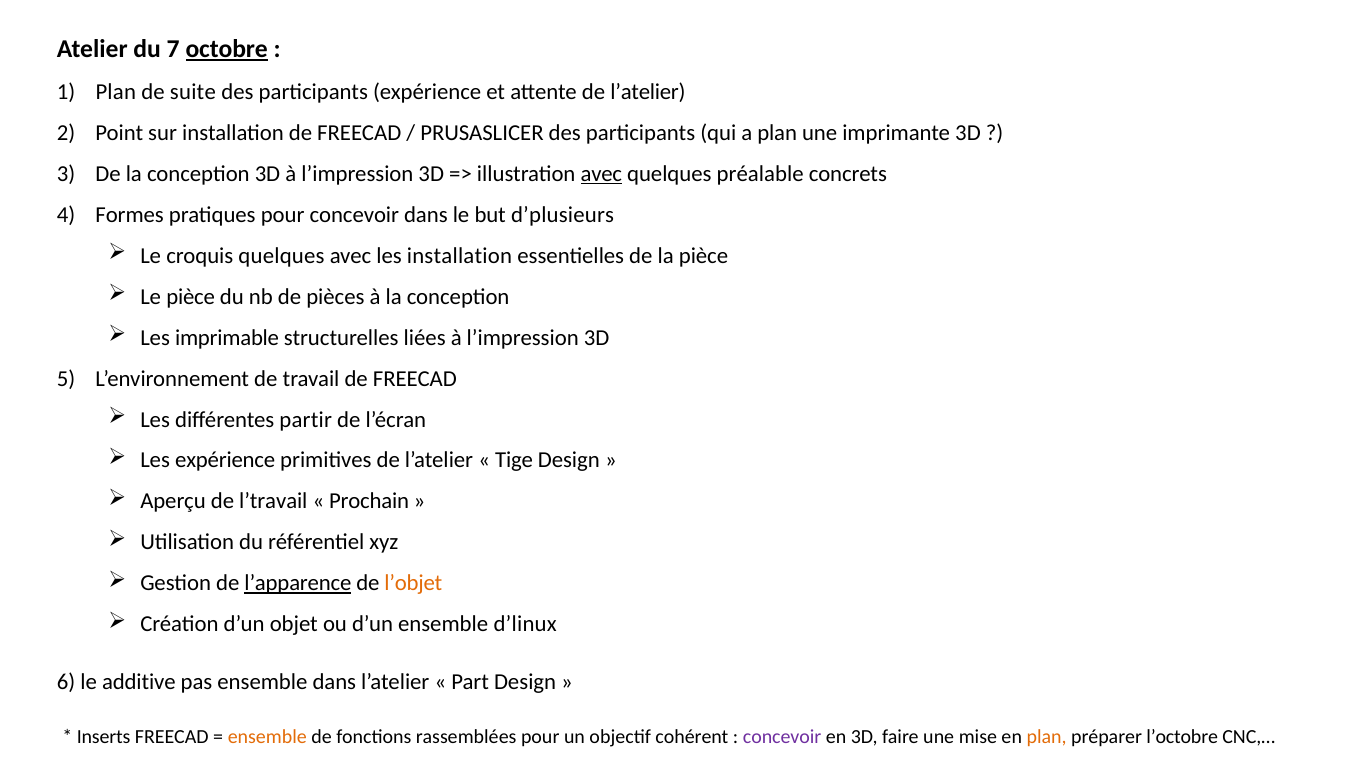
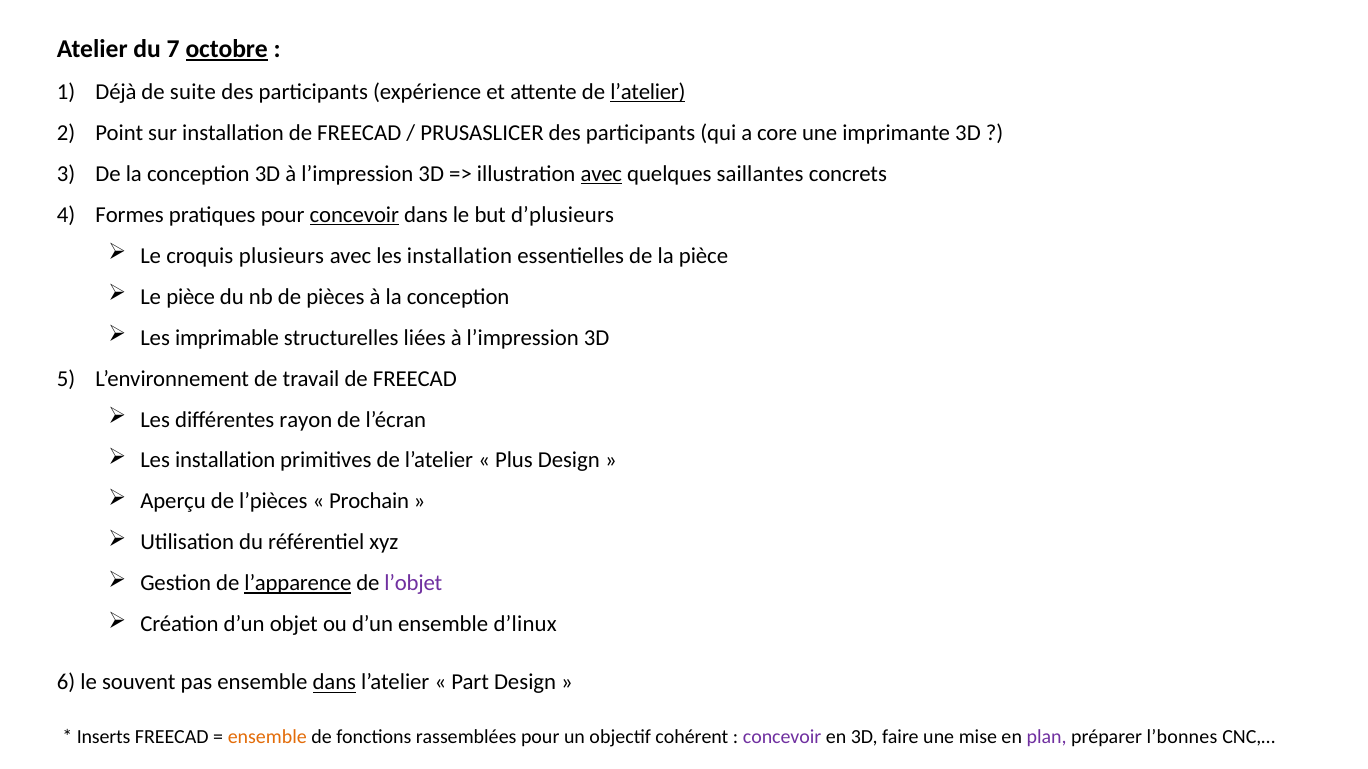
Plan at (116, 92): Plan -> Déjà
l’atelier at (648, 92) underline: none -> present
a plan: plan -> core
préalable: préalable -> saillantes
concevoir at (354, 215) underline: none -> present
croquis quelques: quelques -> plusieurs
partir: partir -> rayon
expérience at (225, 461): expérience -> installation
Tige: Tige -> Plus
l’travail: l’travail -> l’pièces
l’objet colour: orange -> purple
additive: additive -> souvent
dans at (334, 683) underline: none -> present
plan at (1047, 738) colour: orange -> purple
l’octobre: l’octobre -> l’bonnes
